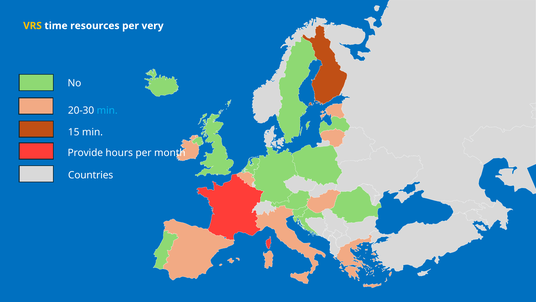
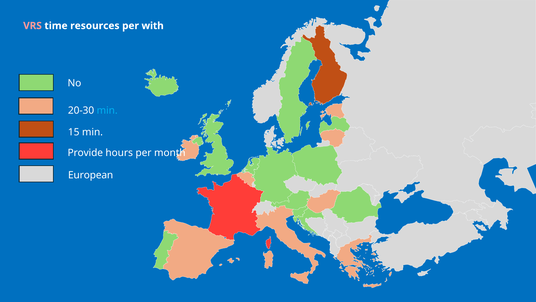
VRS colour: yellow -> pink
very: very -> with
Countries: Countries -> European
